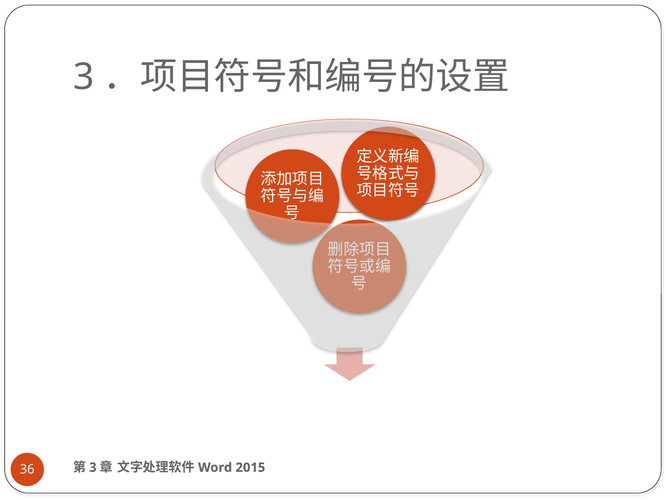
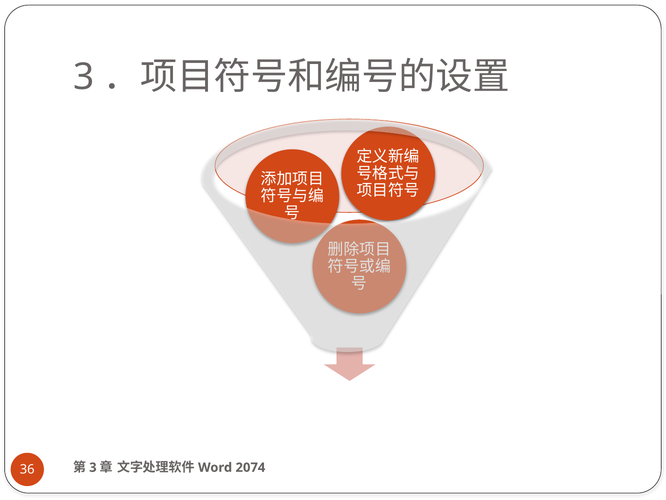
2015: 2015 -> 2074
